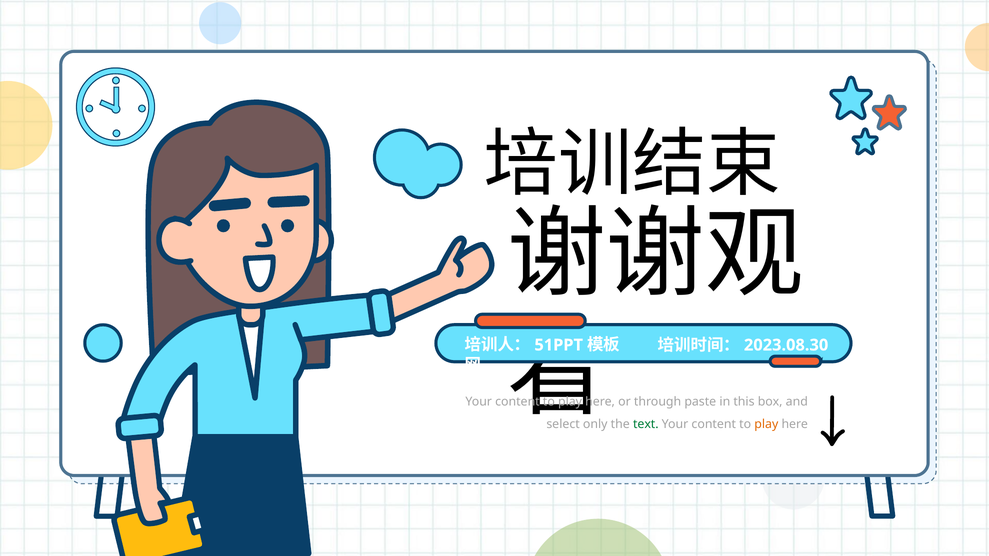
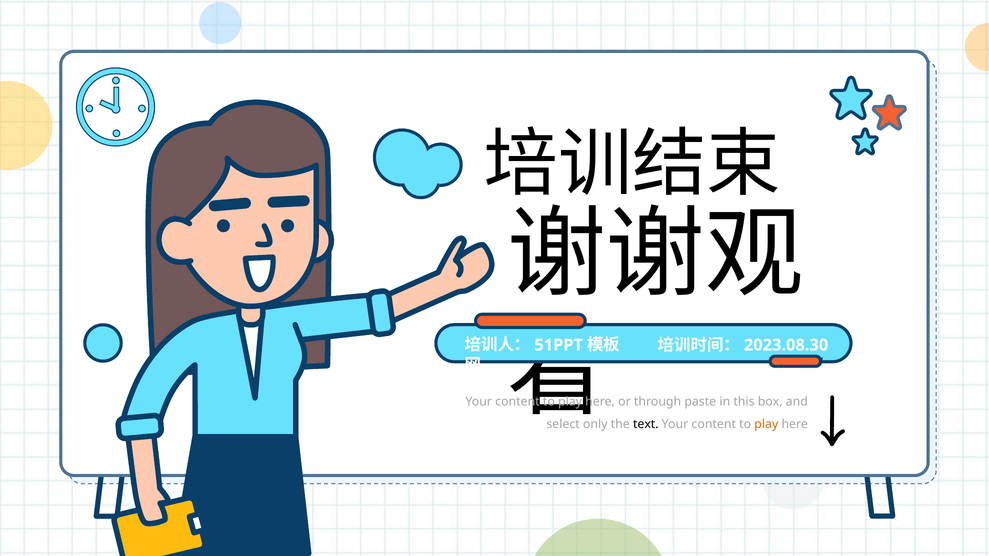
text colour: green -> black
